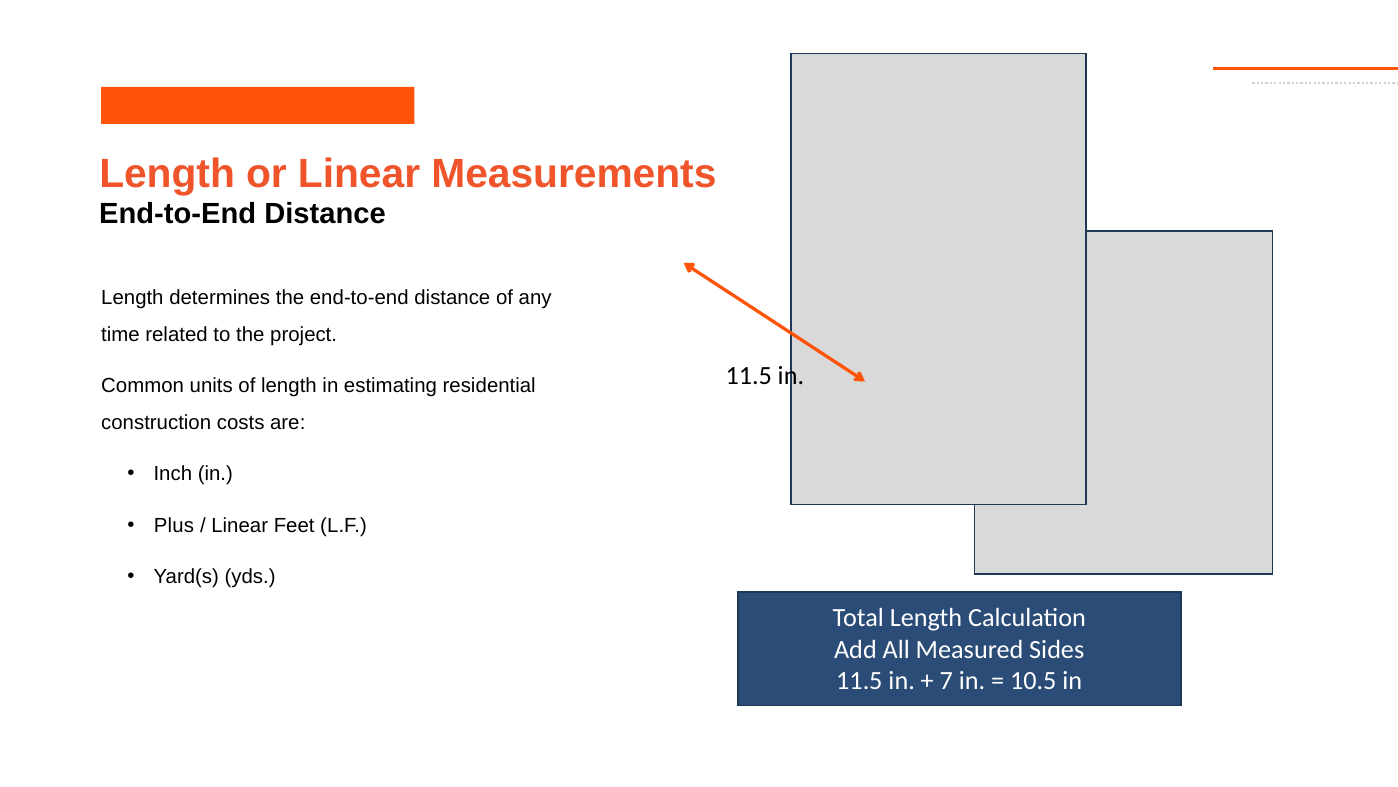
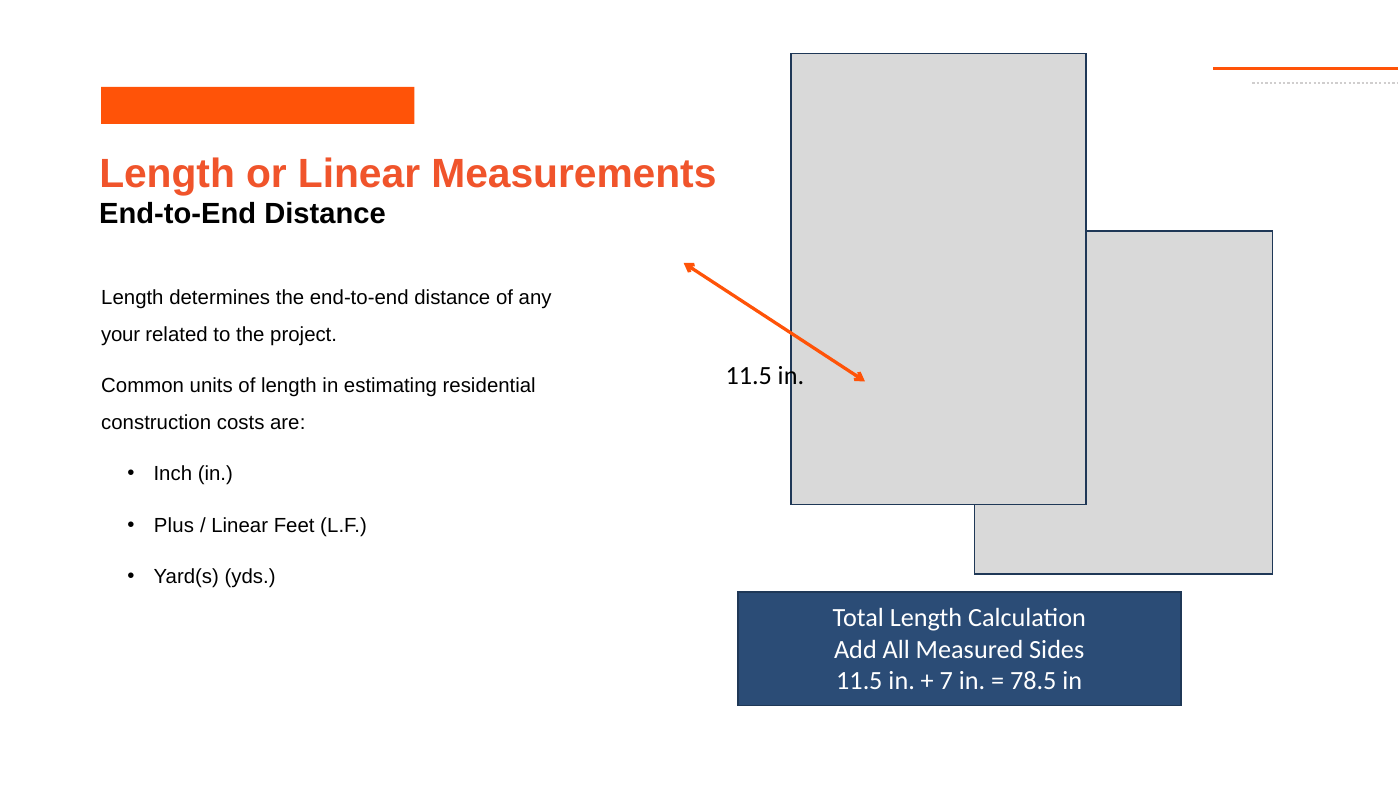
time: time -> your
10.5: 10.5 -> 78.5
